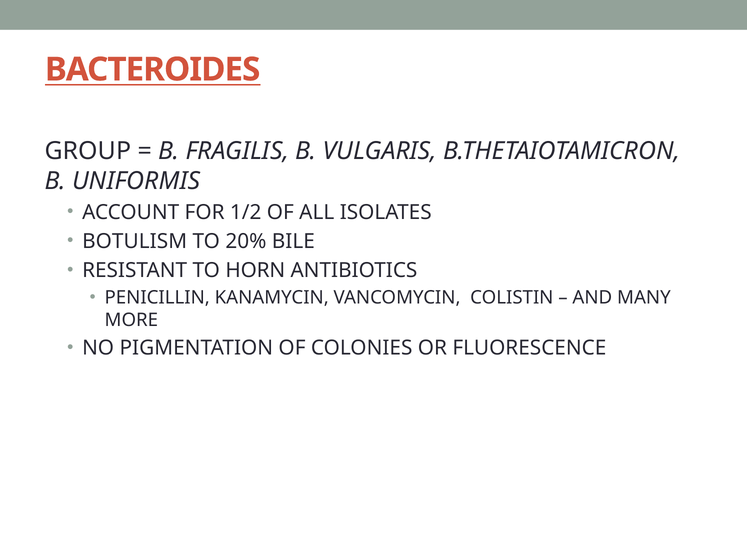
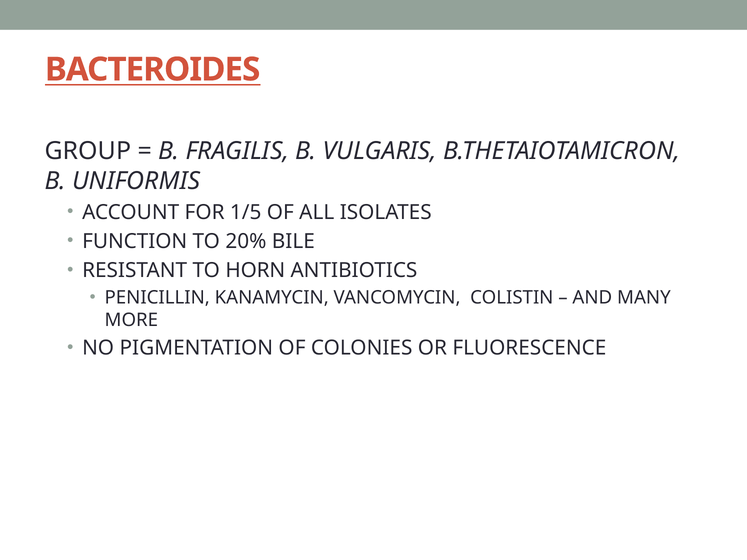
1/2: 1/2 -> 1/5
BOTULISM: BOTULISM -> FUNCTION
